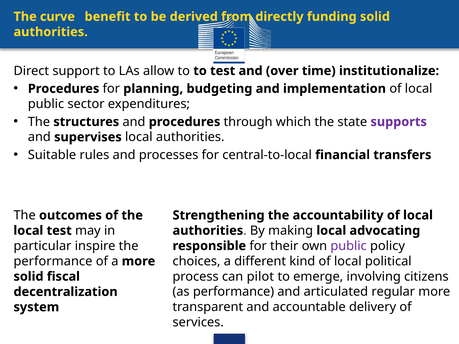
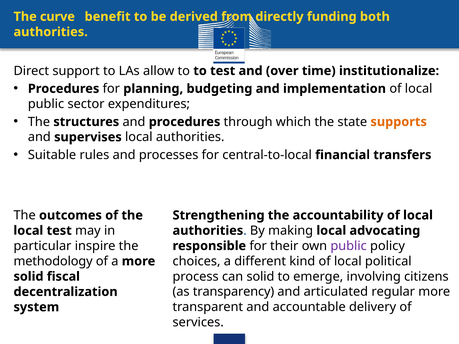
funding solid: solid -> both
supports colour: purple -> orange
performance at (53, 261): performance -> methodology
can pilot: pilot -> solid
as performance: performance -> transparency
